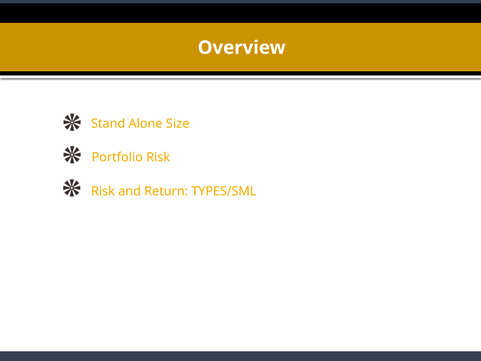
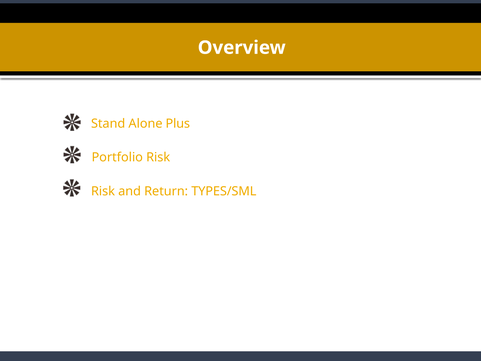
Size: Size -> Plus
